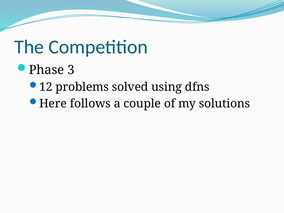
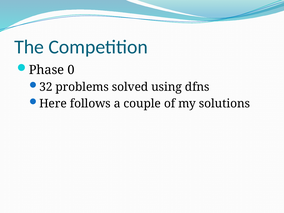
3: 3 -> 0
12: 12 -> 32
